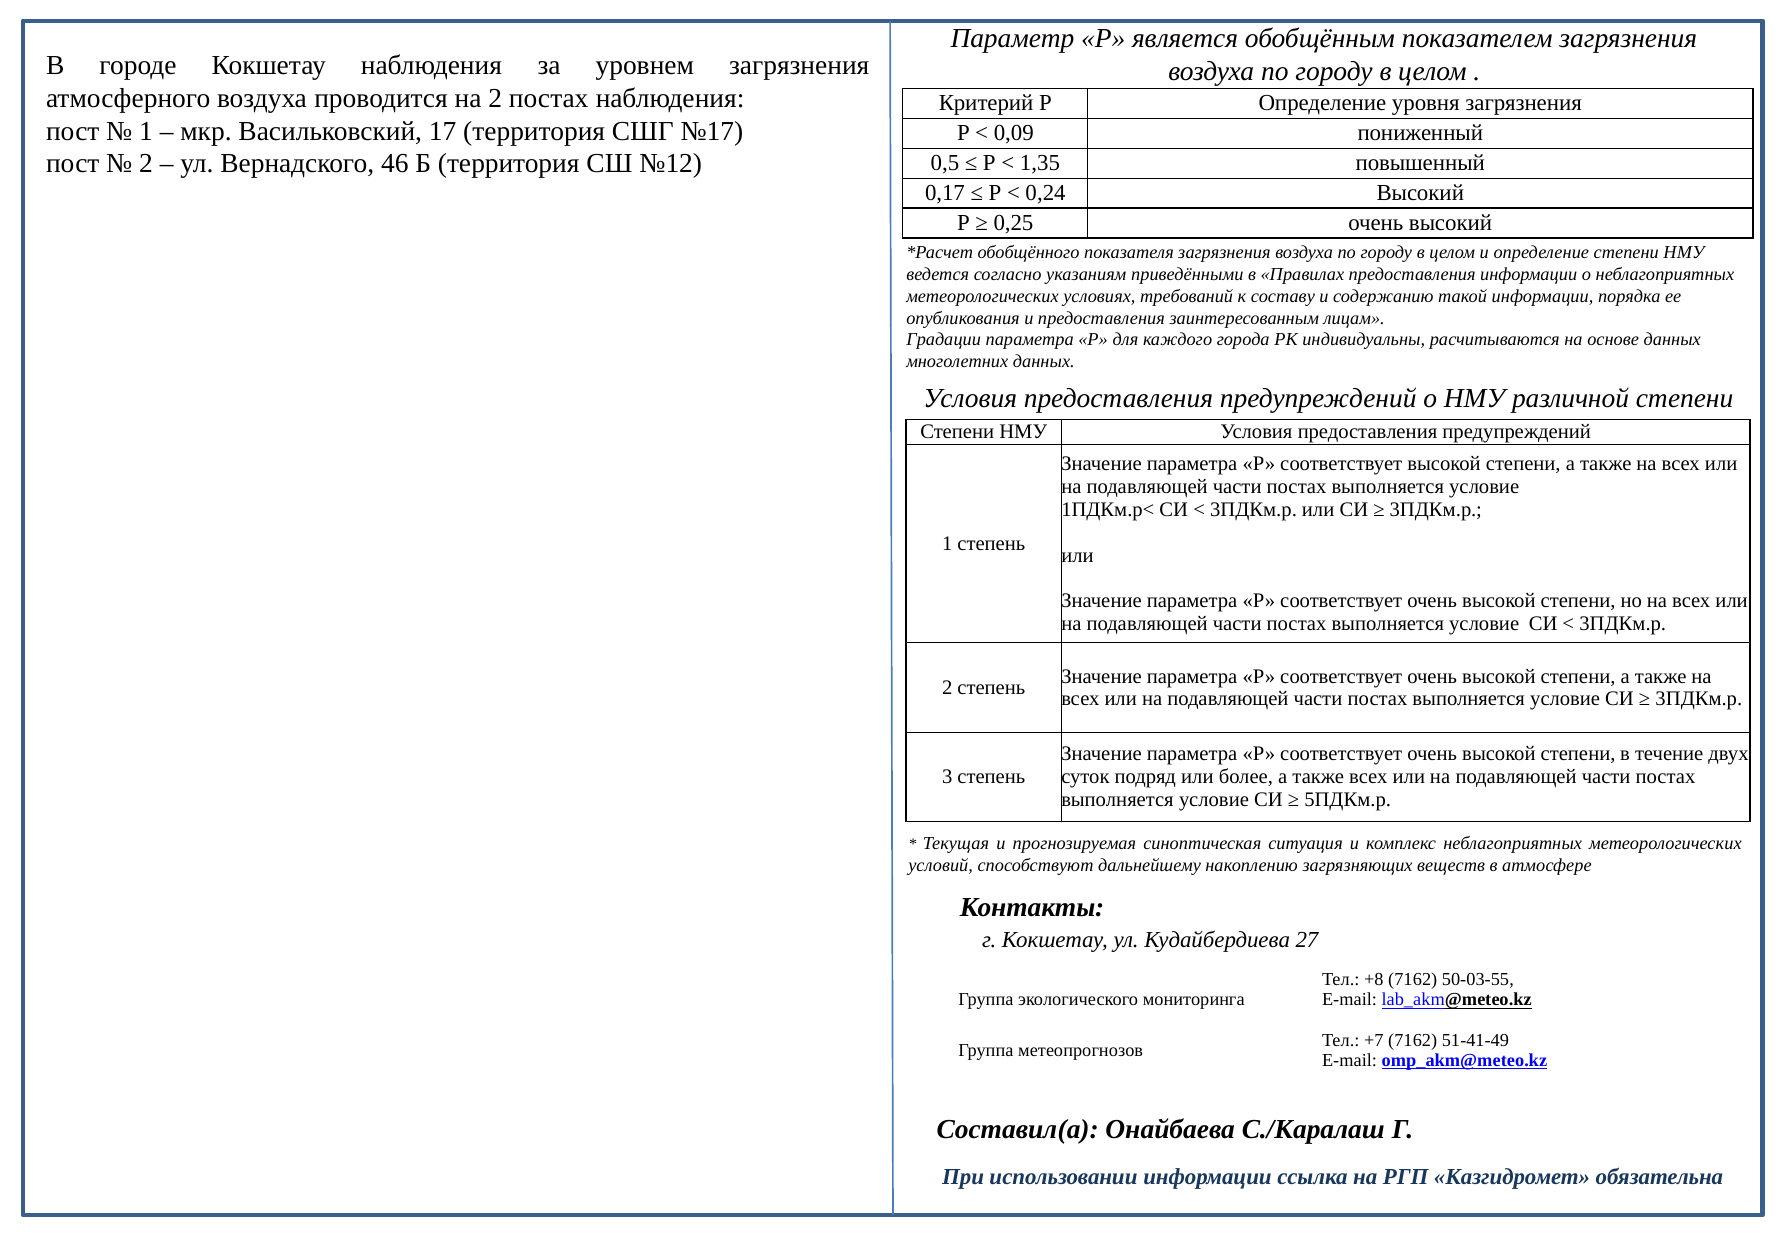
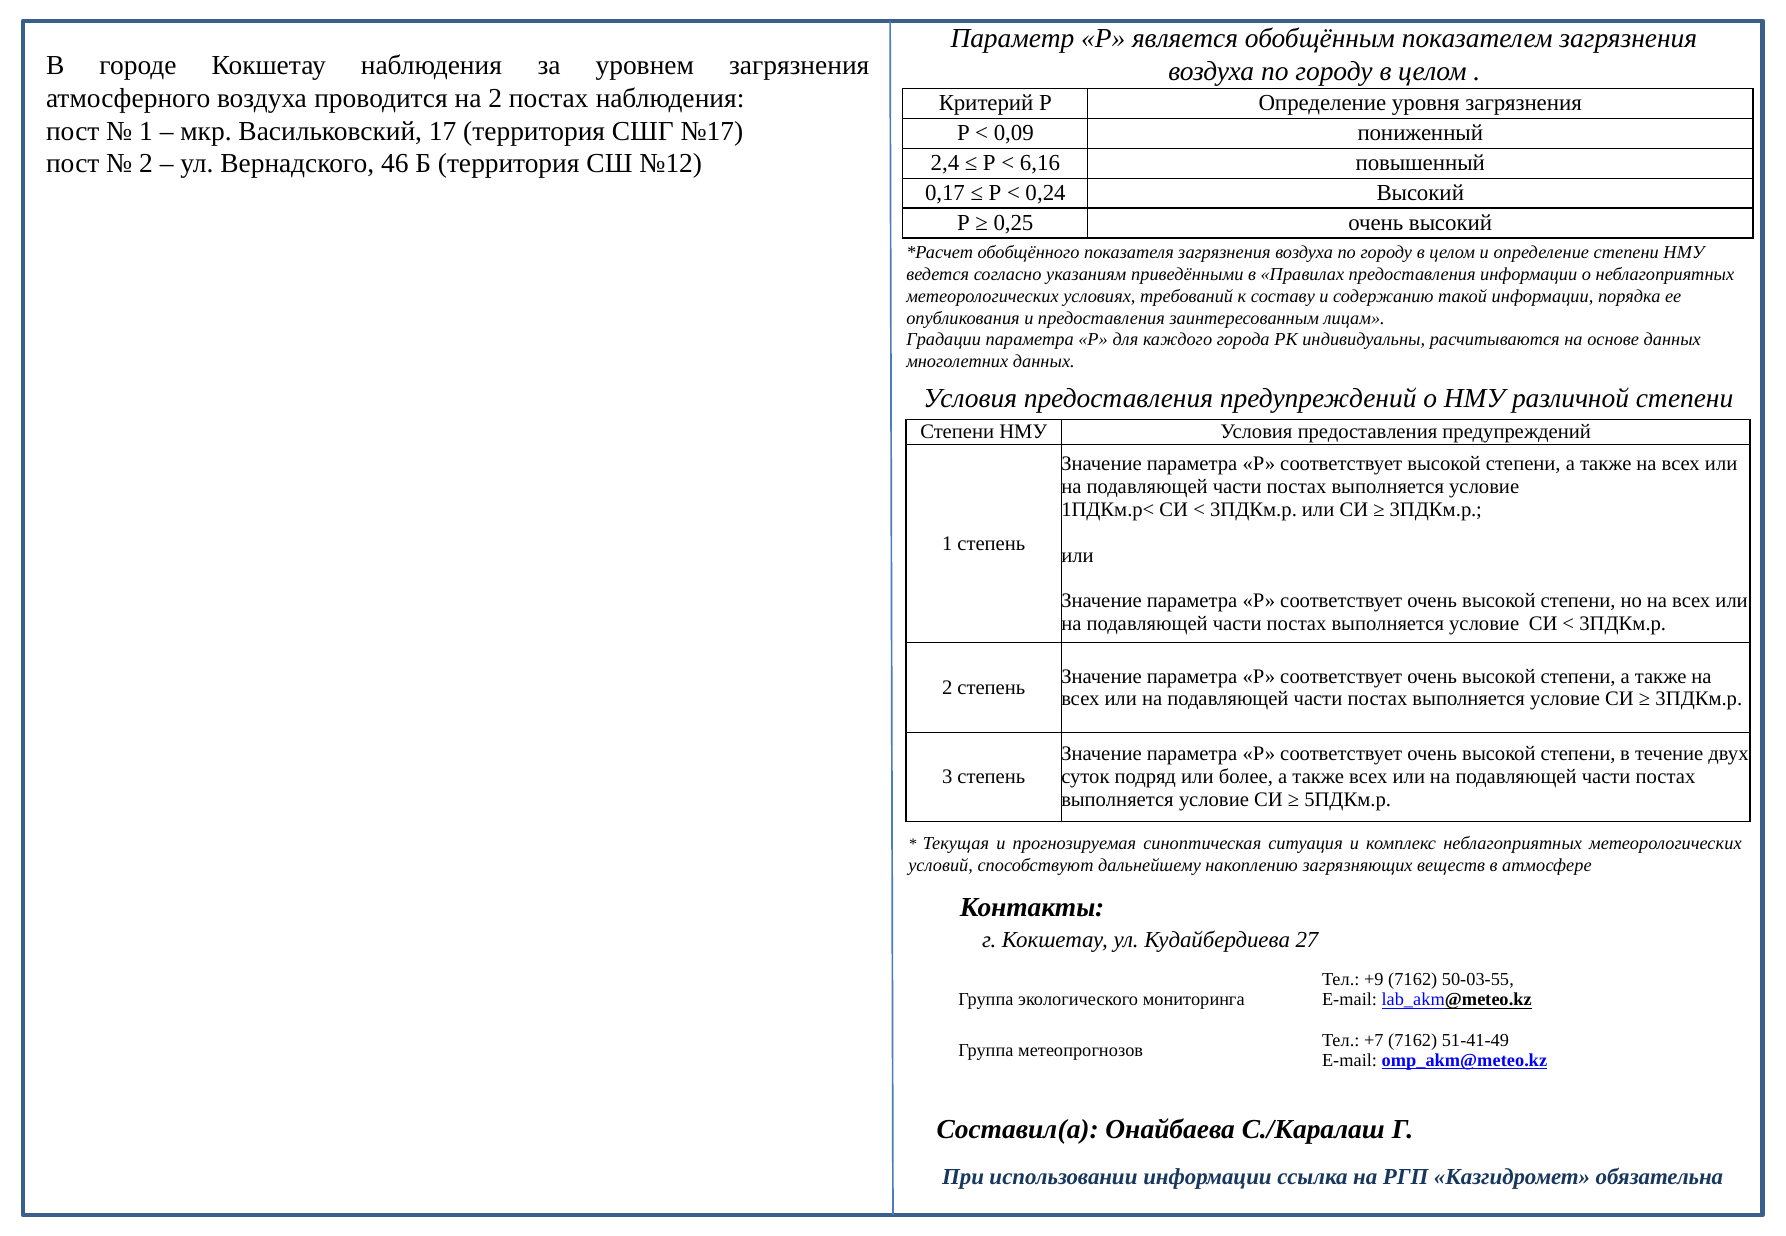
0,5: 0,5 -> 2,4
1,35: 1,35 -> 6,16
+8: +8 -> +9
